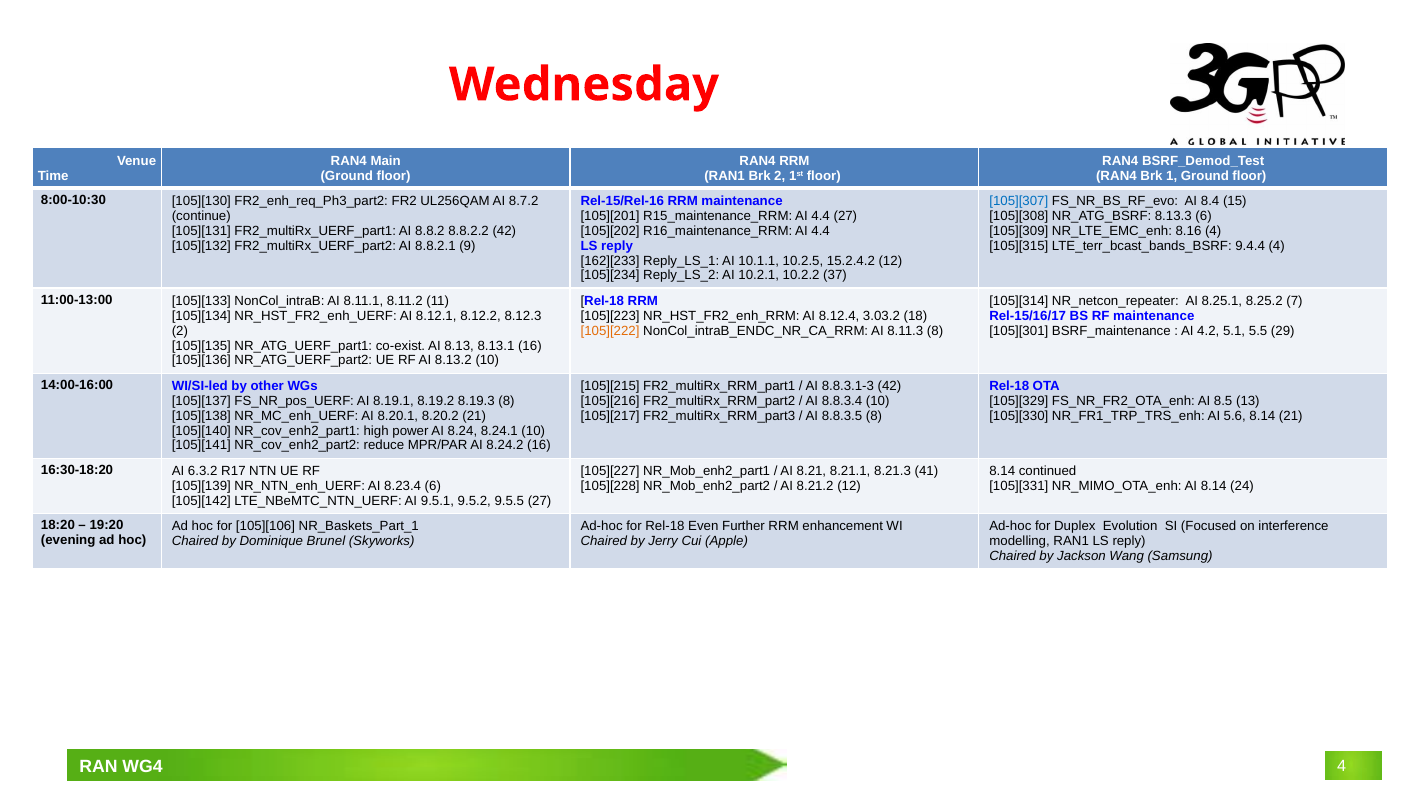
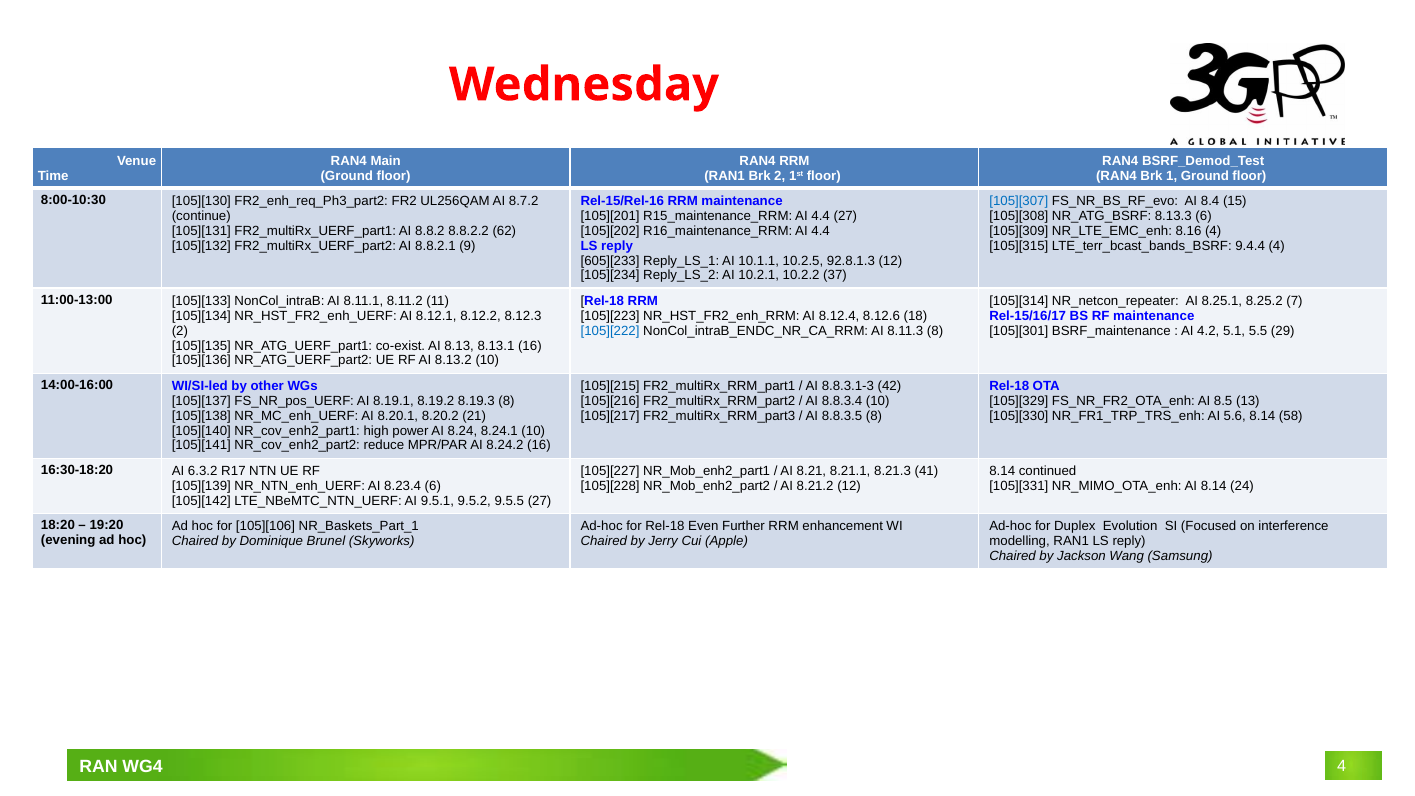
8.8.2.2 42: 42 -> 62
162][233: 162][233 -> 605][233
15.2.4.2: 15.2.4.2 -> 92.8.1.3
3.03.2: 3.03.2 -> 8.12.6
105][222 colour: orange -> blue
8.14 21: 21 -> 58
